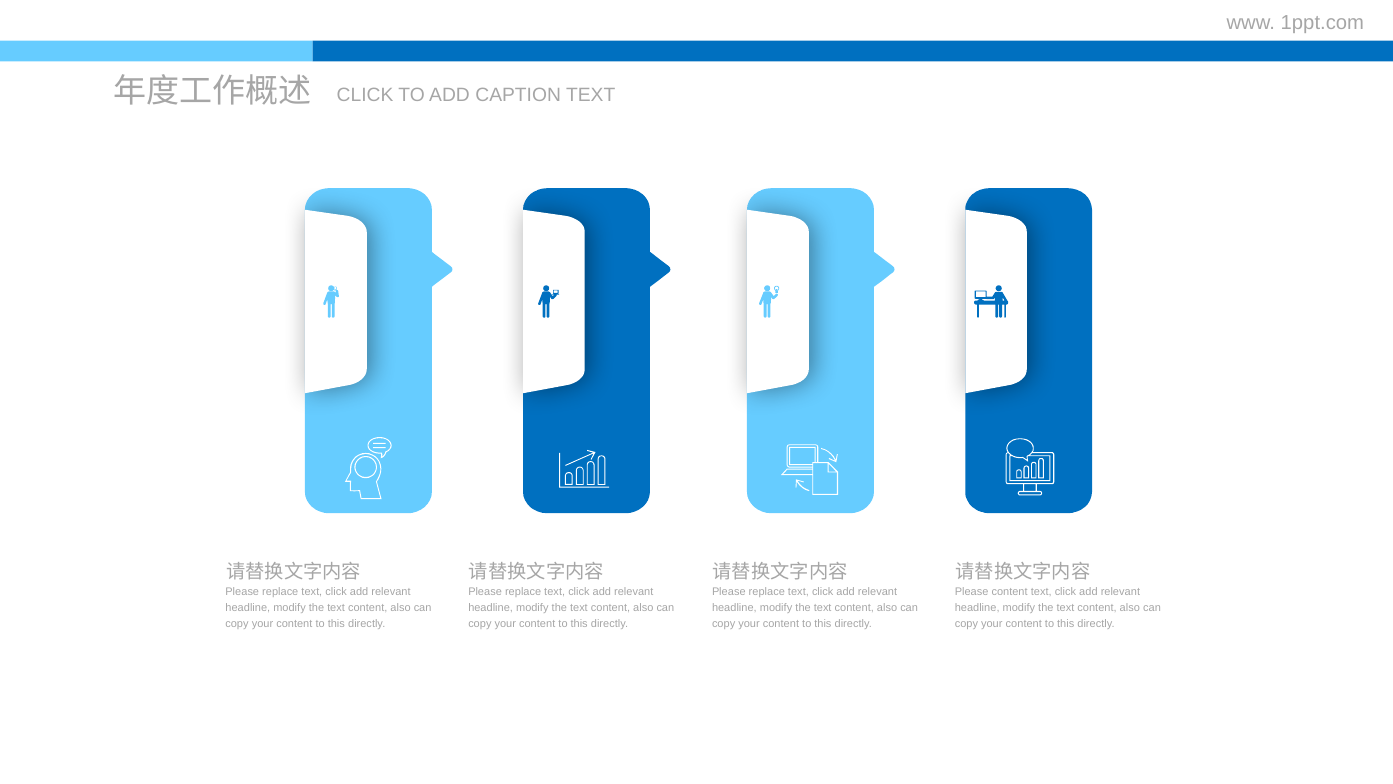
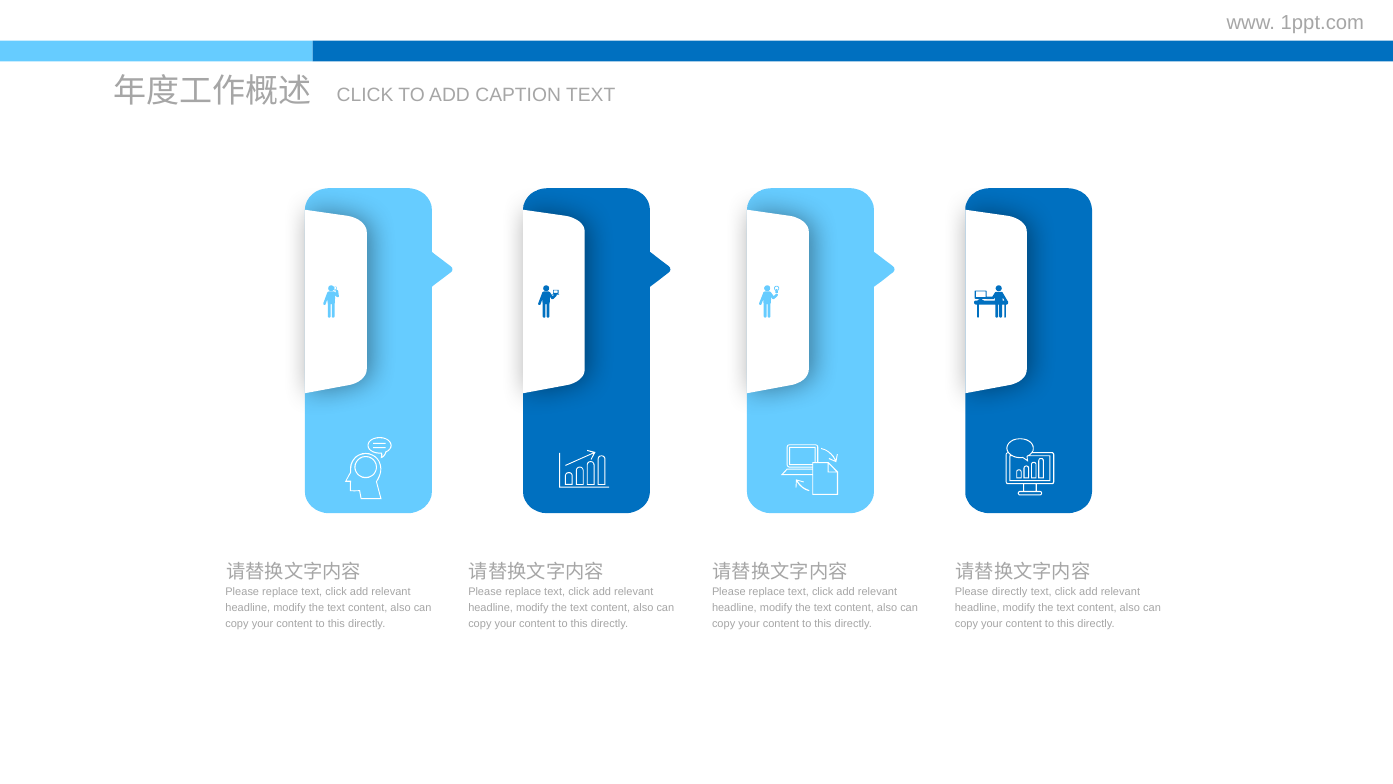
Please content: content -> directly
